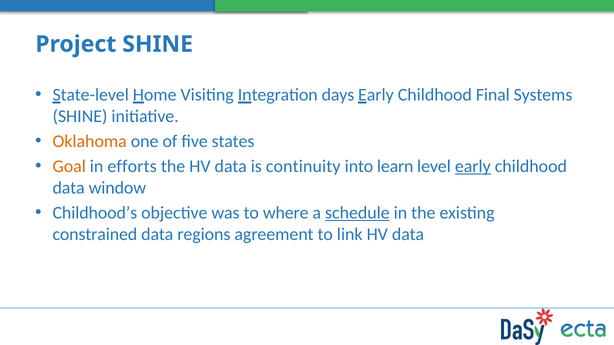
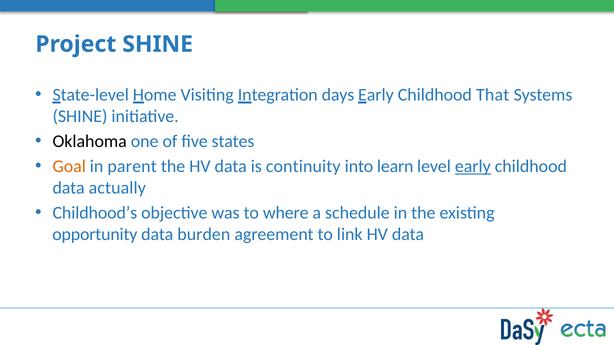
Final: Final -> That
Oklahoma colour: orange -> black
efforts: efforts -> parent
window: window -> actually
schedule underline: present -> none
constrained: constrained -> opportunity
regions: regions -> burden
